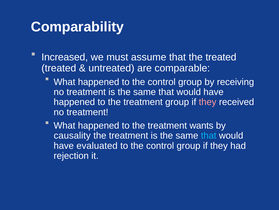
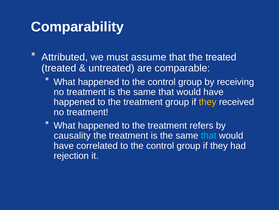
Increased: Increased -> Attributed
they at (208, 102) colour: pink -> yellow
wants: wants -> refers
evaluated: evaluated -> correlated
